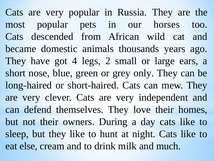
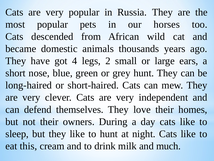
grey only: only -> hunt
else: else -> this
